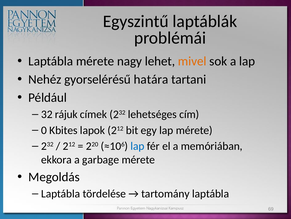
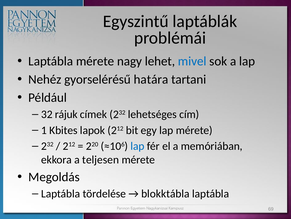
mivel colour: orange -> blue
0: 0 -> 1
garbage: garbage -> teljesen
tartomány: tartomány -> blokktábla
